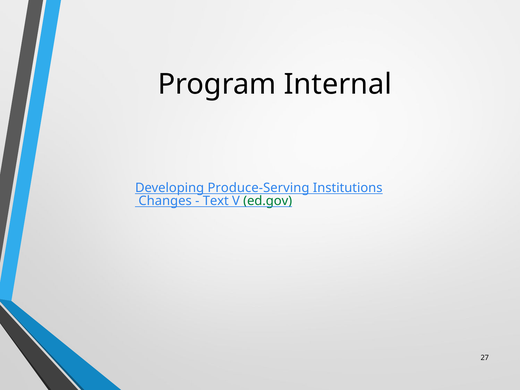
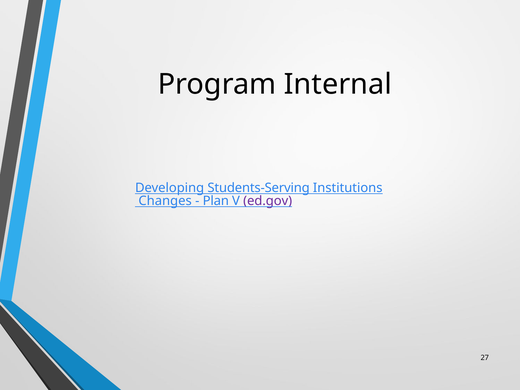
Produce-Serving: Produce-Serving -> Students-Serving
Text: Text -> Plan
ed.gov colour: green -> purple
